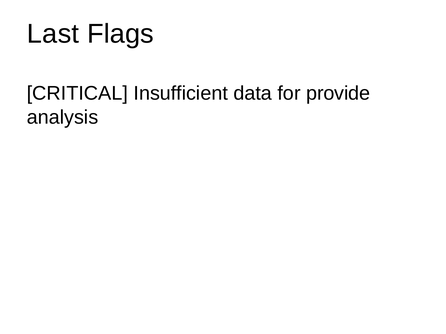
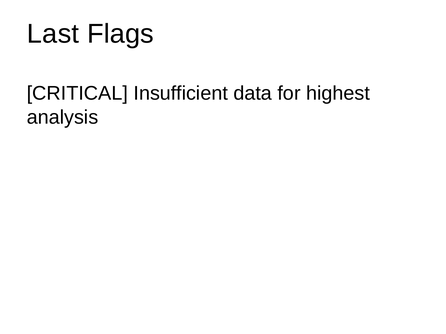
provide: provide -> highest
